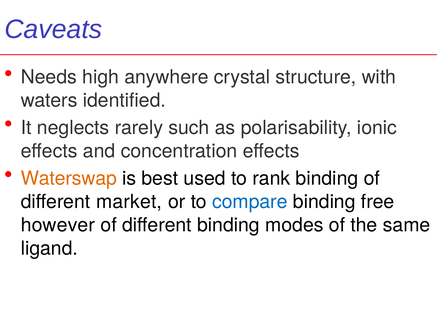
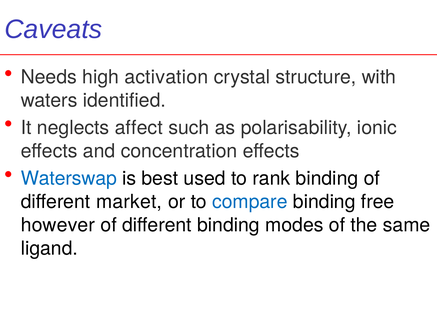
anywhere: anywhere -> activation
rarely: rarely -> affect
Waterswap colour: orange -> blue
